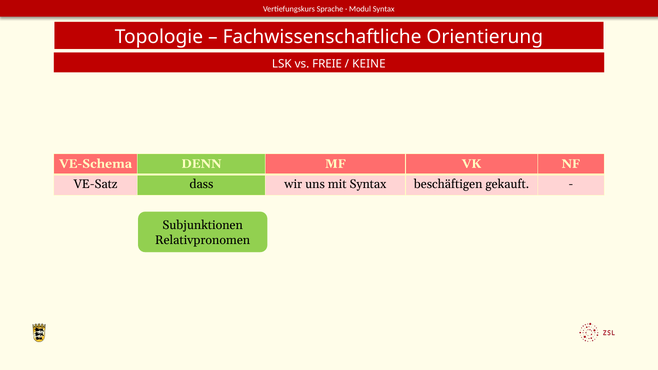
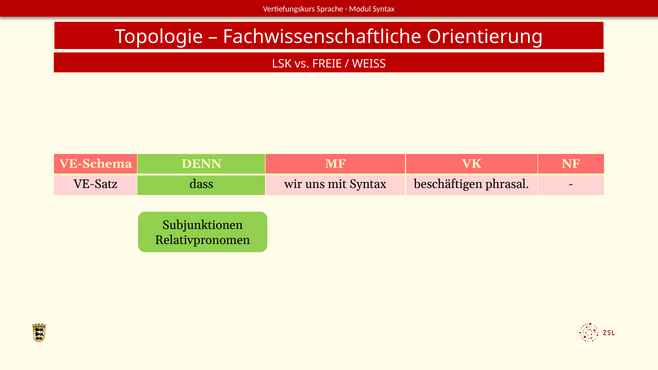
KEINE: KEINE -> WEISS
gekauft: gekauft -> phrasal
